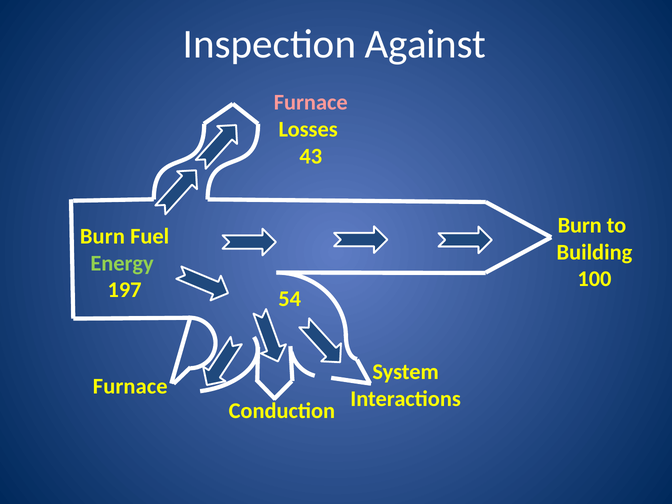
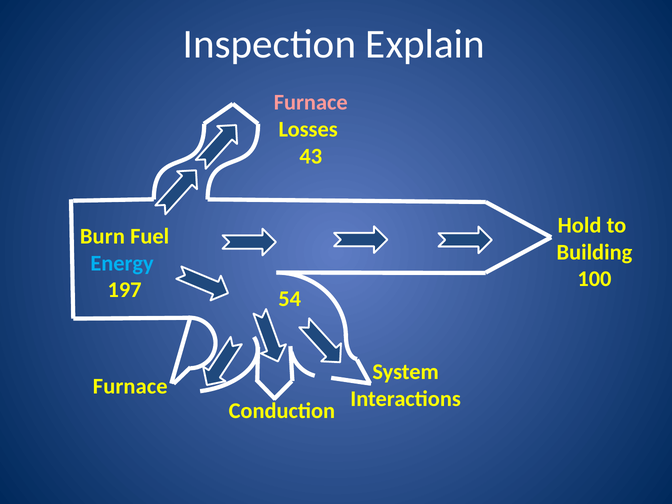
Against: Against -> Explain
Burn at (580, 225): Burn -> Hold
Energy colour: light green -> light blue
